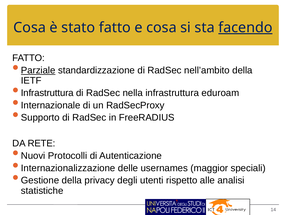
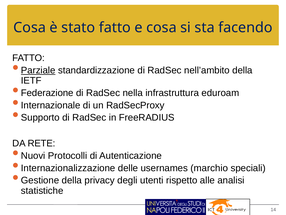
facendo underline: present -> none
Infrastruttura at (47, 93): Infrastruttura -> Federazione
maggior: maggior -> marchio
